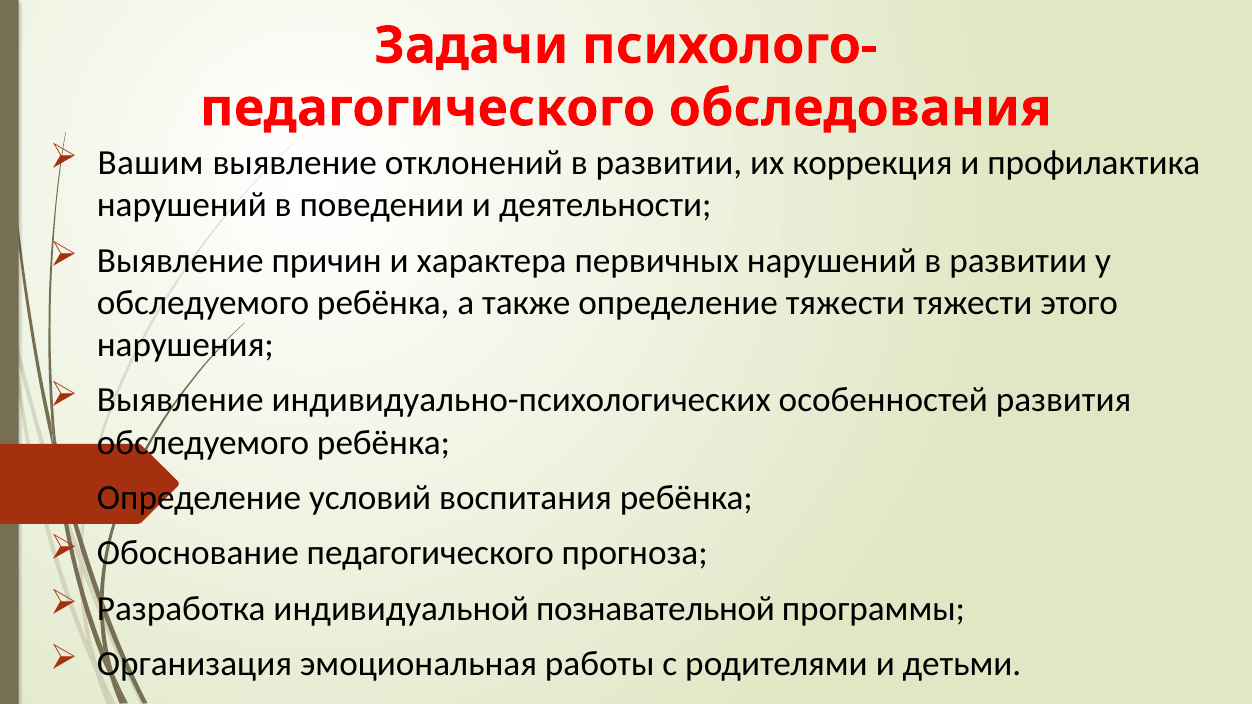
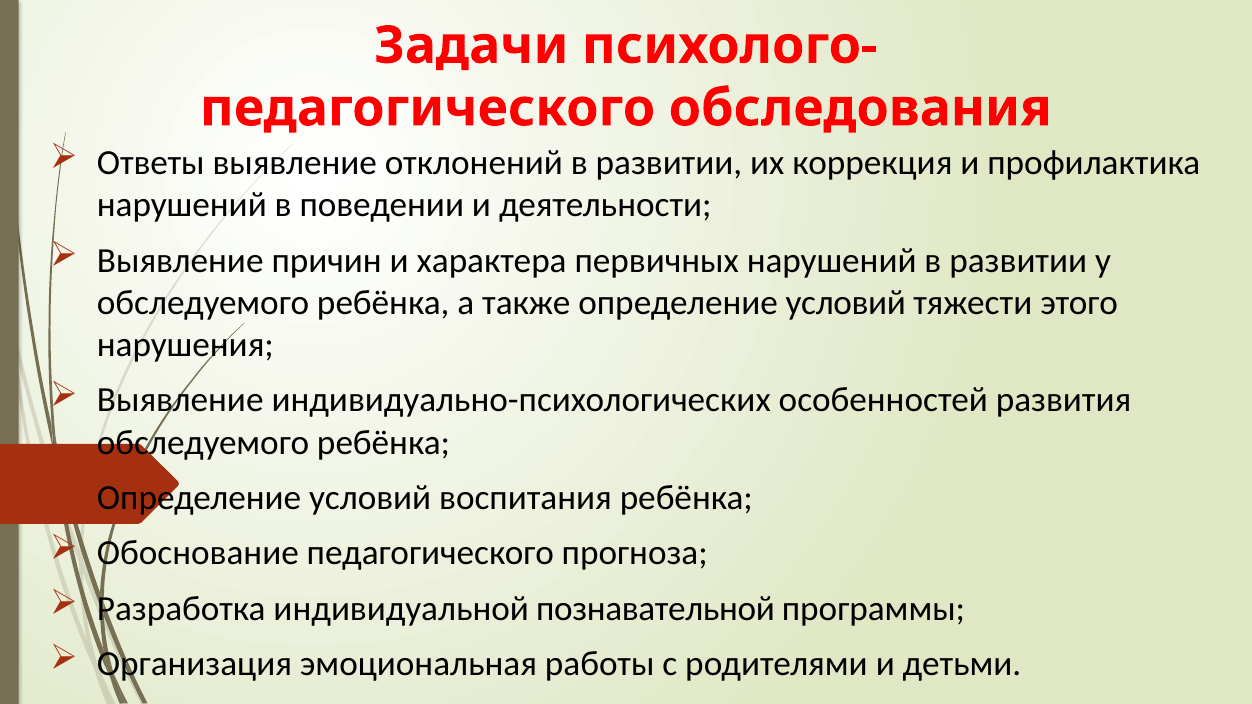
Вашим: Вашим -> Ответы
также определение тяжести: тяжести -> условий
